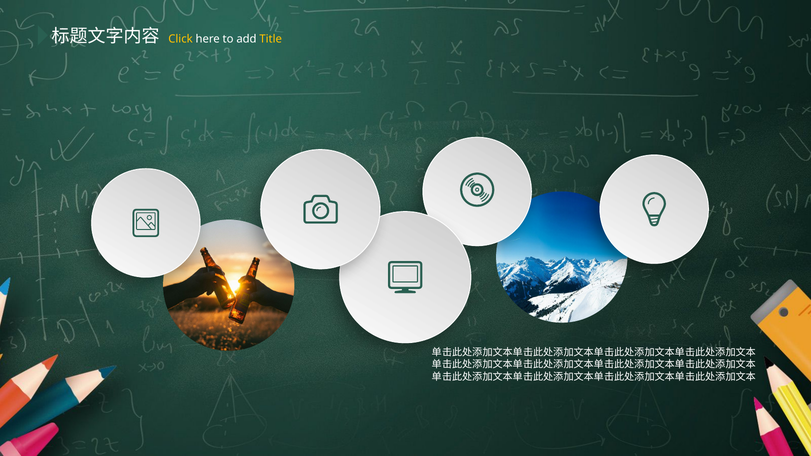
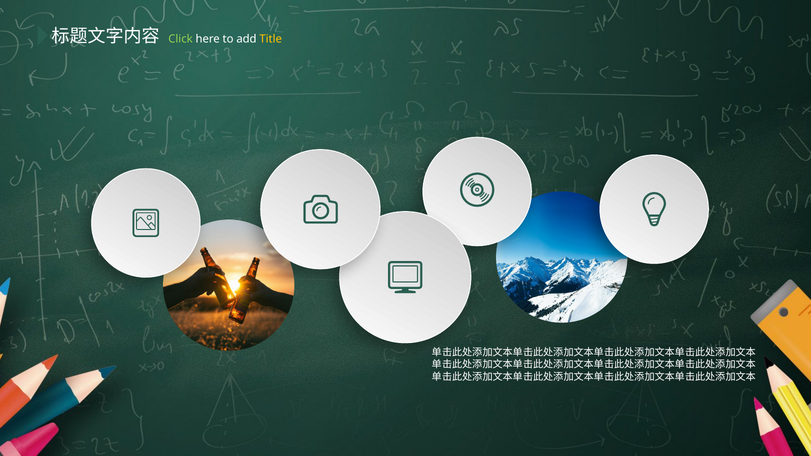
Click colour: yellow -> light green
